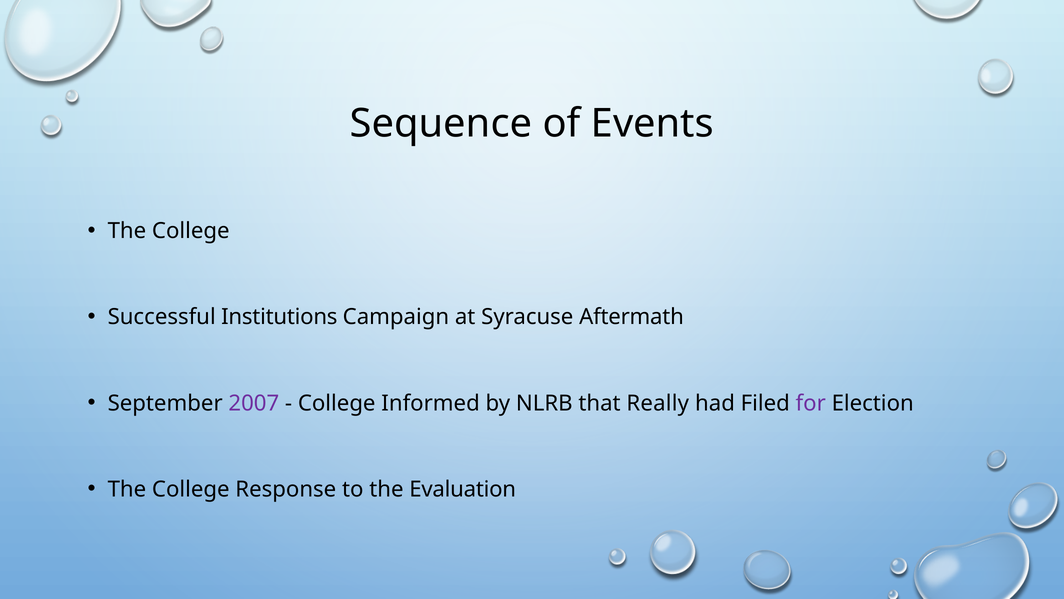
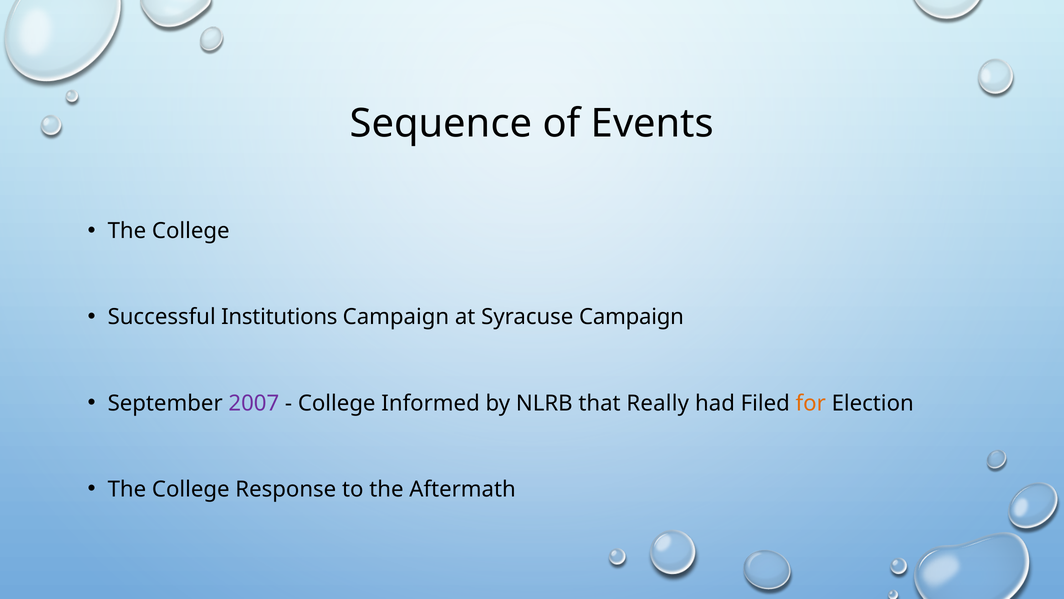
Syracuse Aftermath: Aftermath -> Campaign
for colour: purple -> orange
Evaluation: Evaluation -> Aftermath
